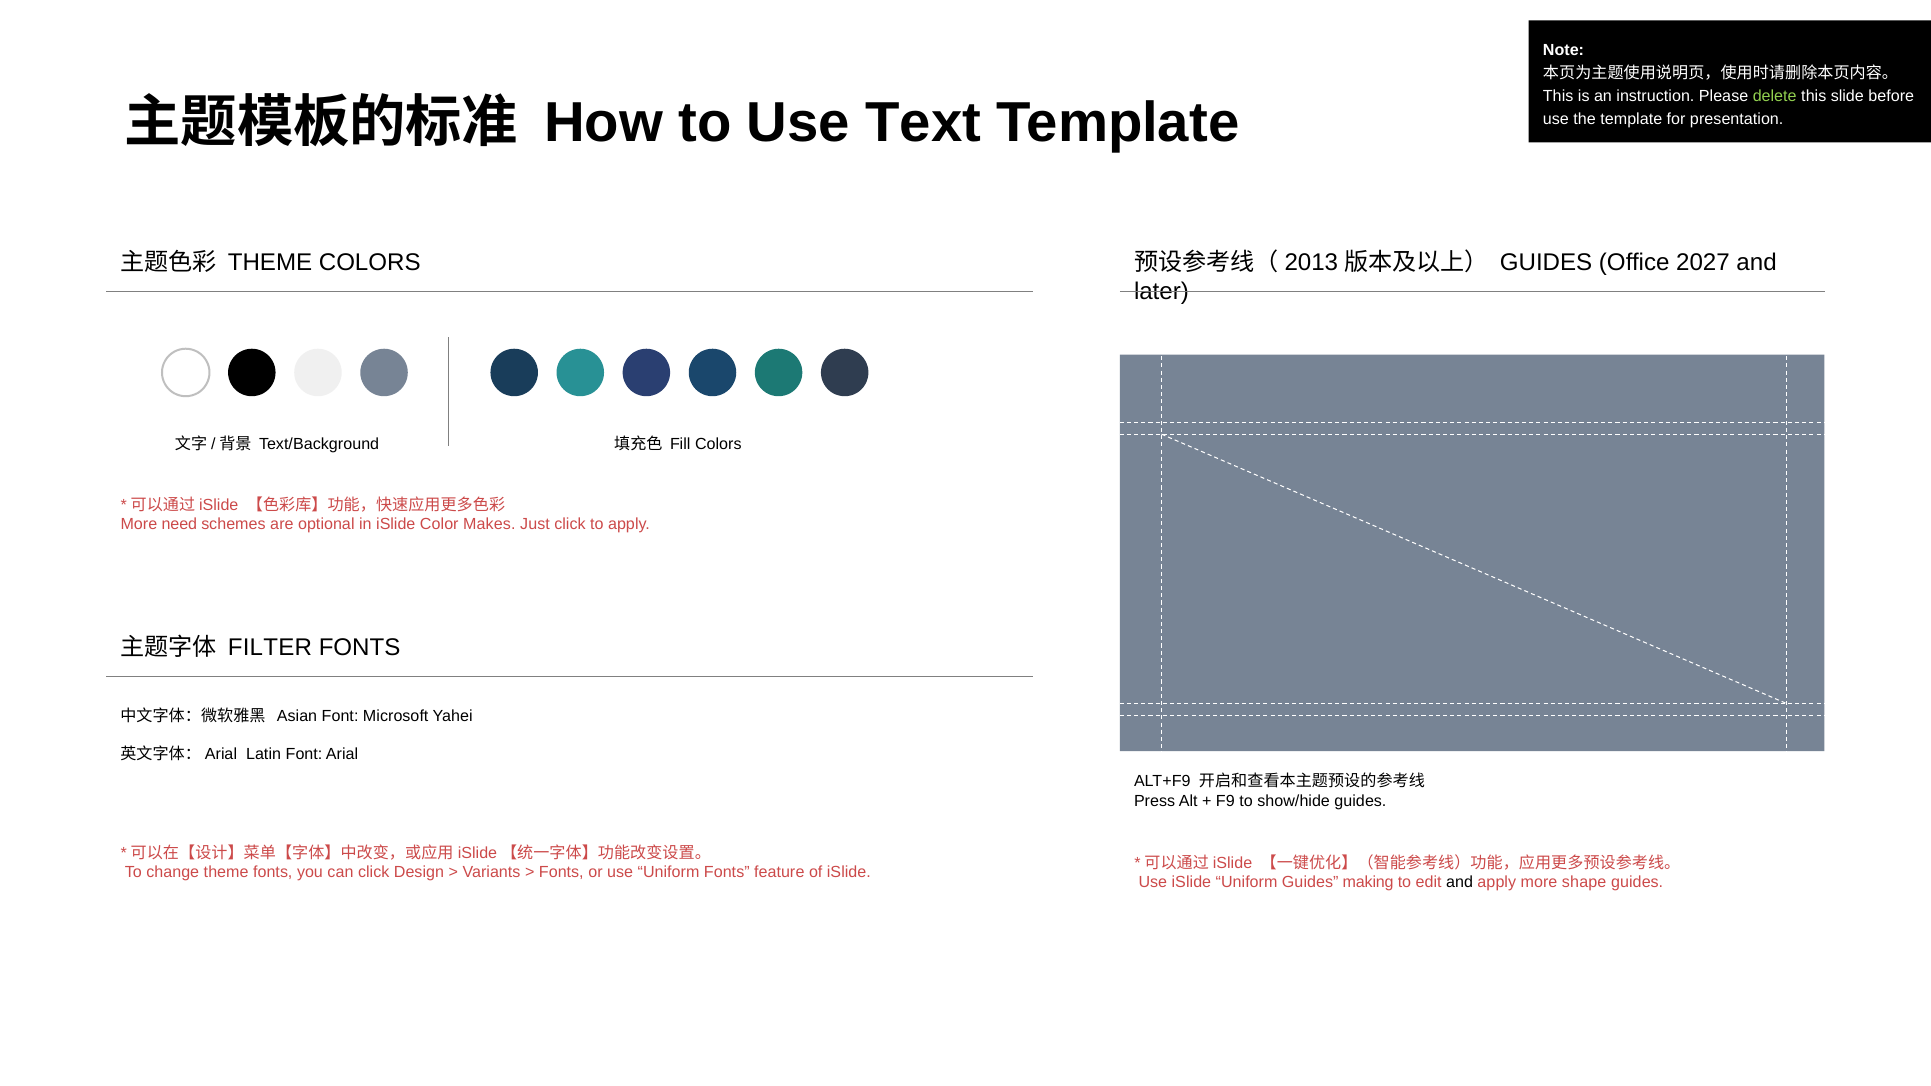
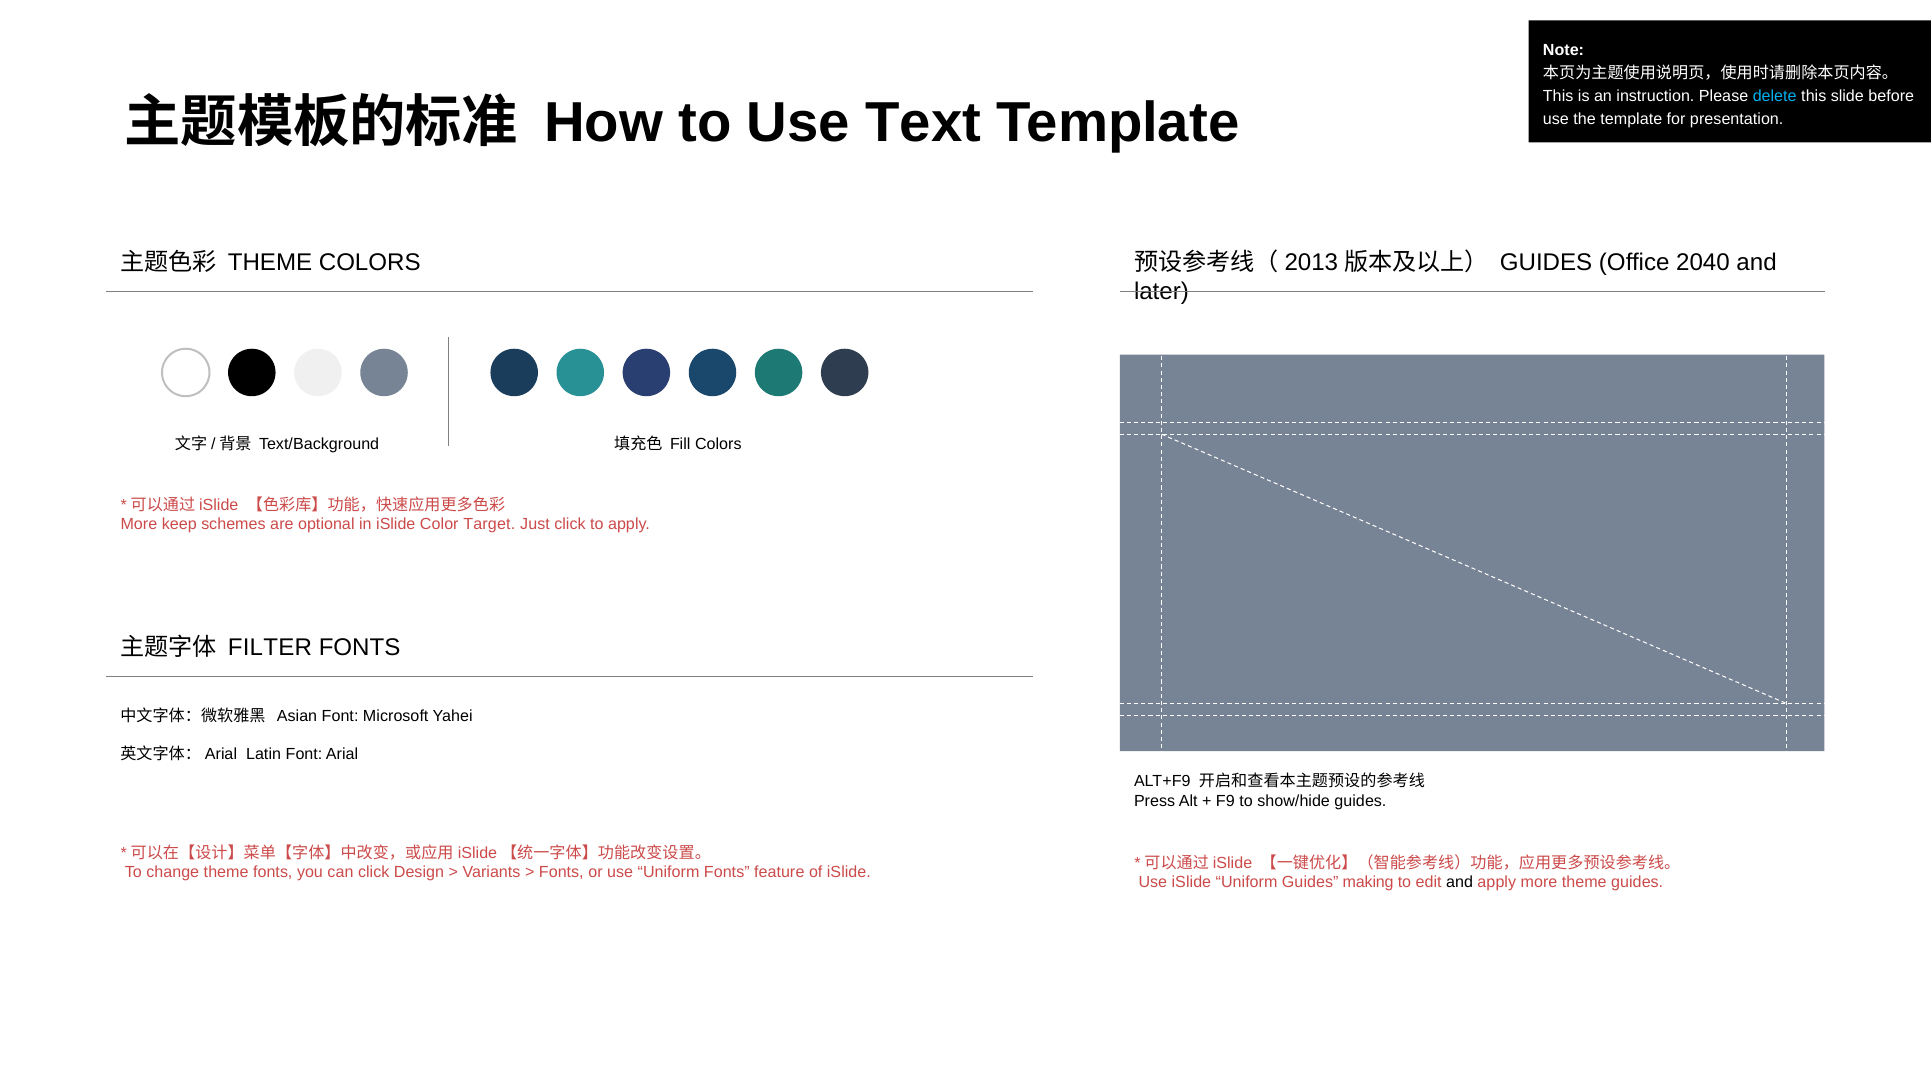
delete colour: light green -> light blue
2027: 2027 -> 2040
need: need -> keep
Makes: Makes -> Target
more shape: shape -> theme
